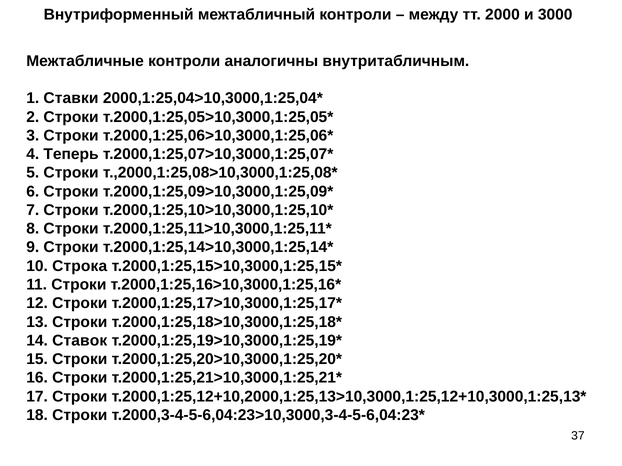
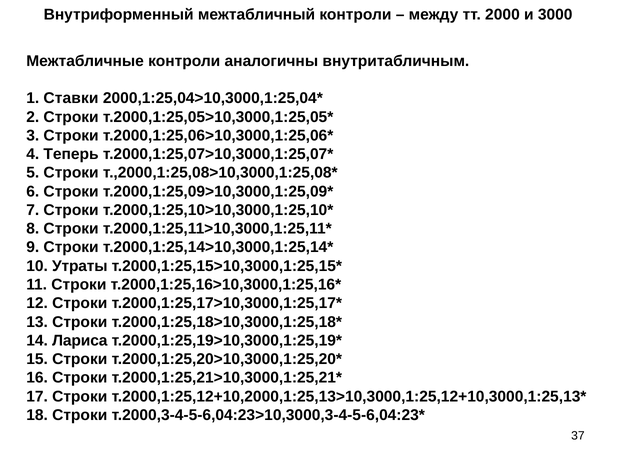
Cтрока: Cтрока -> Утраты
Ставок: Ставок -> Лариса
